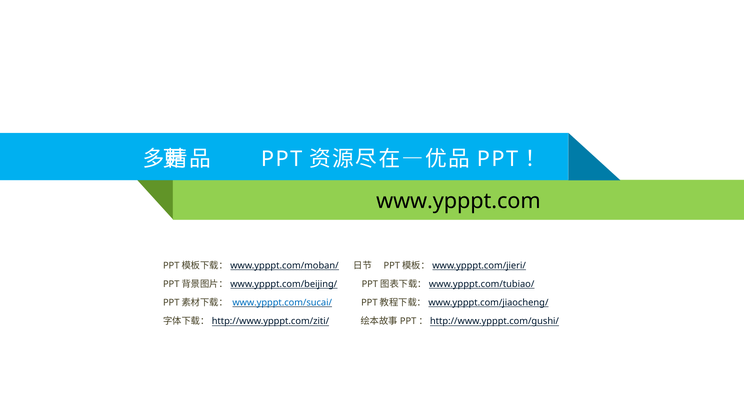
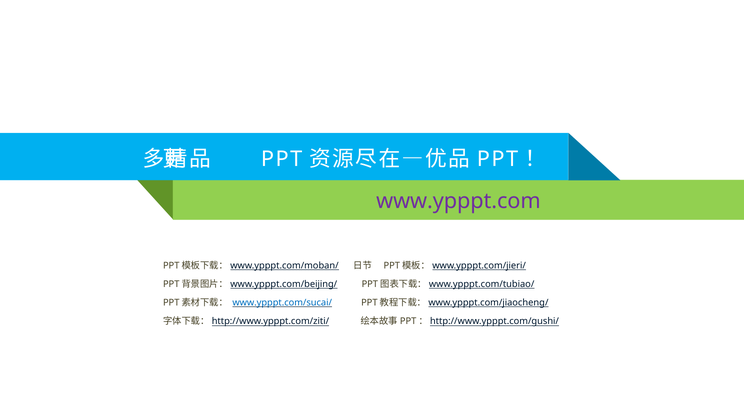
www.ypppt.com colour: black -> purple
